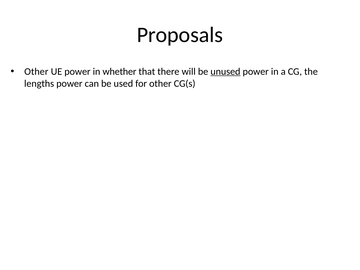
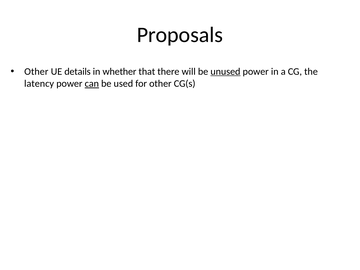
UE power: power -> details
lengths: lengths -> latency
can underline: none -> present
